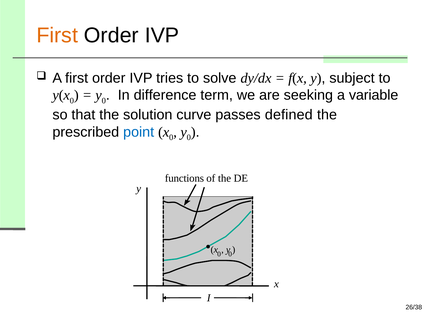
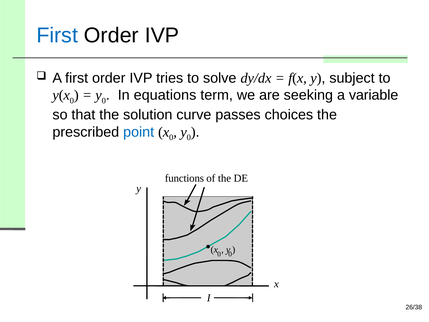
First at (57, 35) colour: orange -> blue
difference: difference -> equations
defined: defined -> choices
